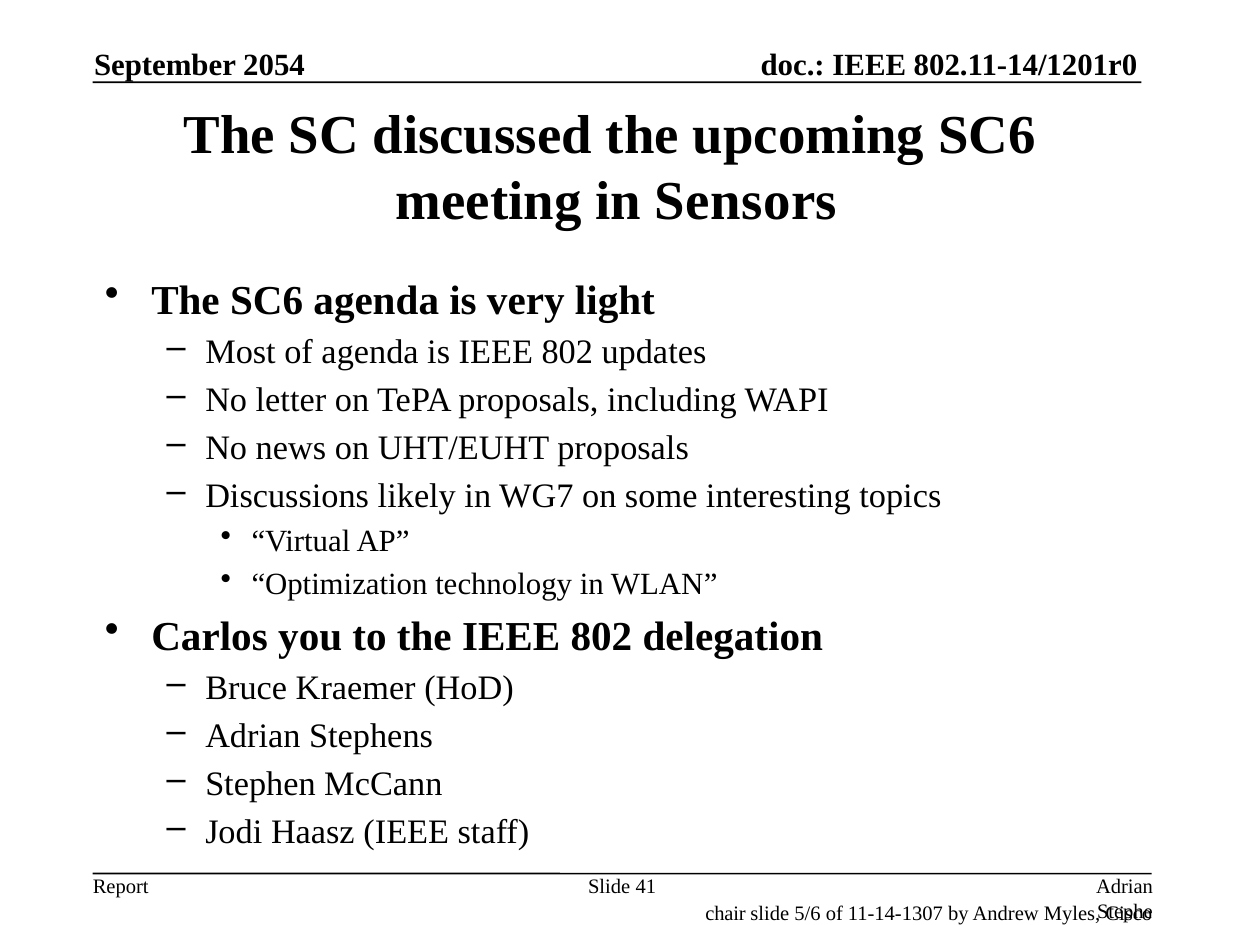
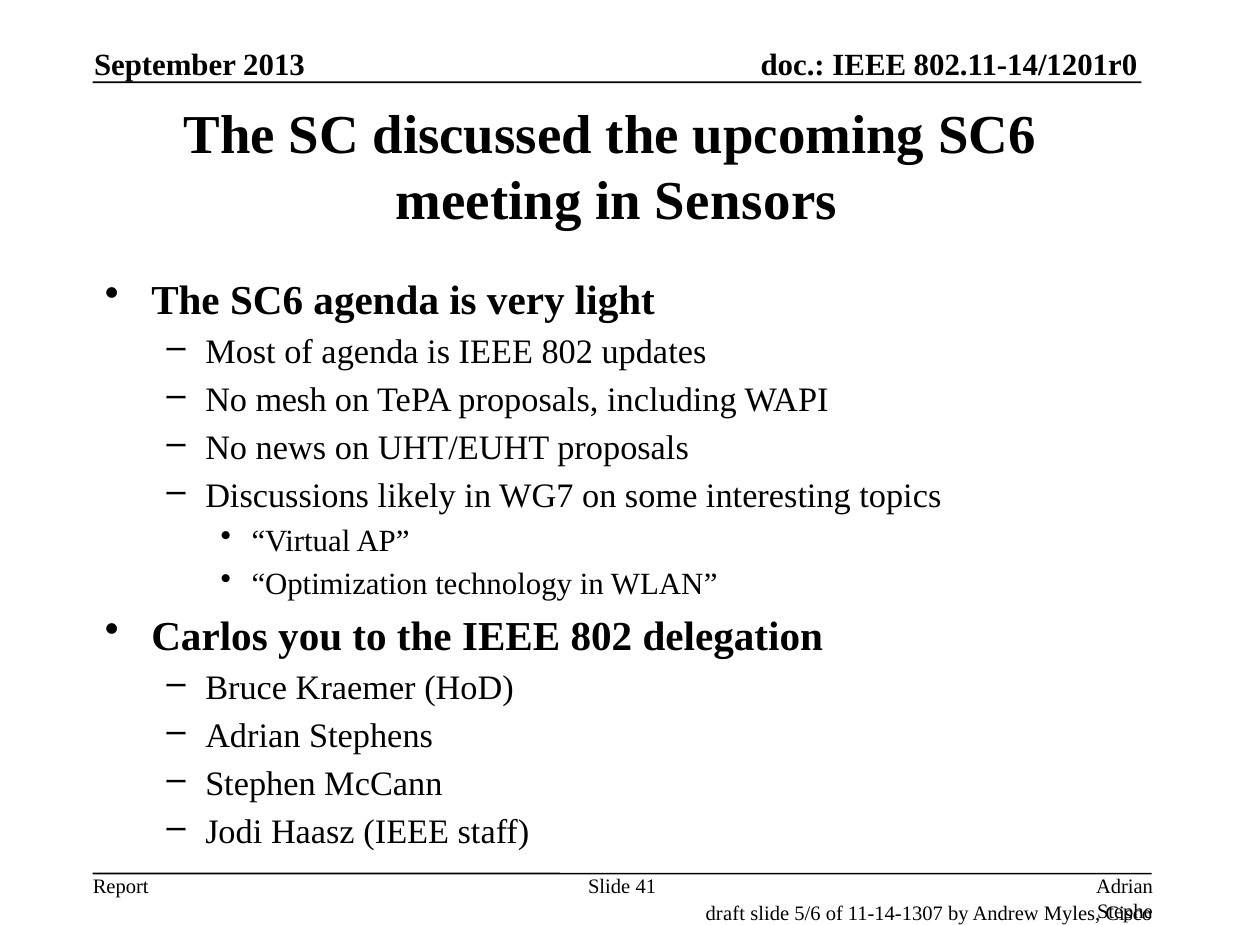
2054: 2054 -> 2013
letter: letter -> mesh
chair: chair -> draft
